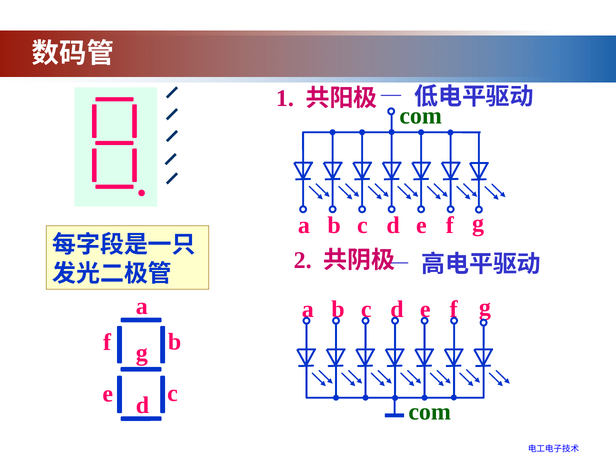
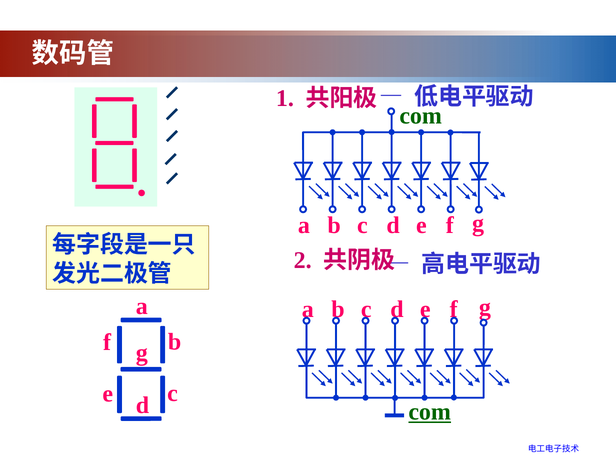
com at (430, 412) underline: none -> present
